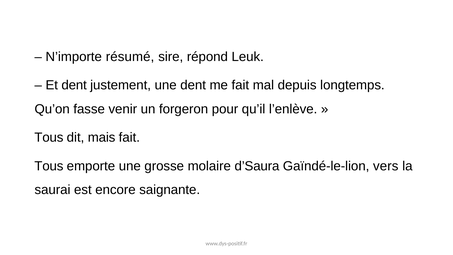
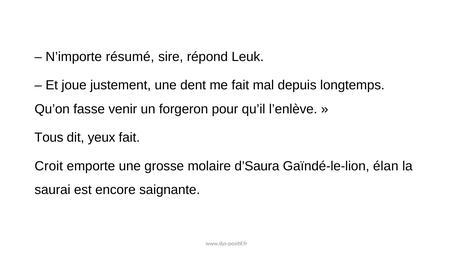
Et dent: dent -> joue
mais: mais -> yeux
Tous at (49, 166): Tous -> Croit
vers: vers -> élan
